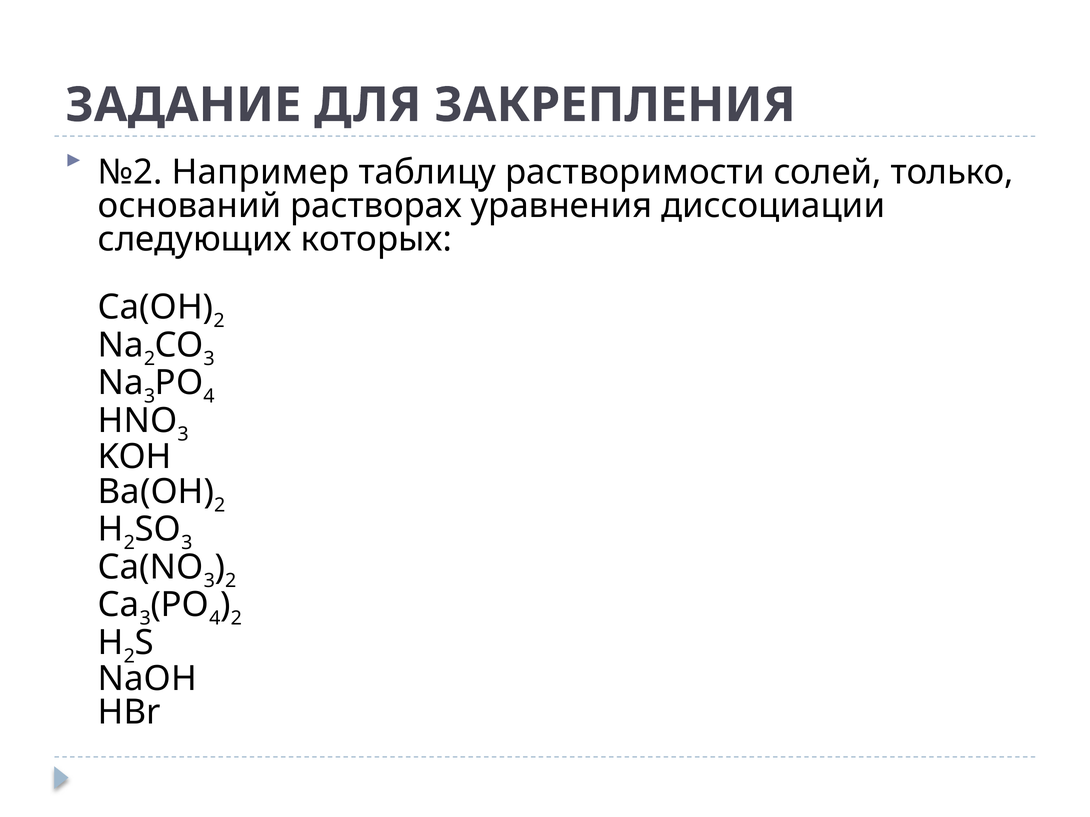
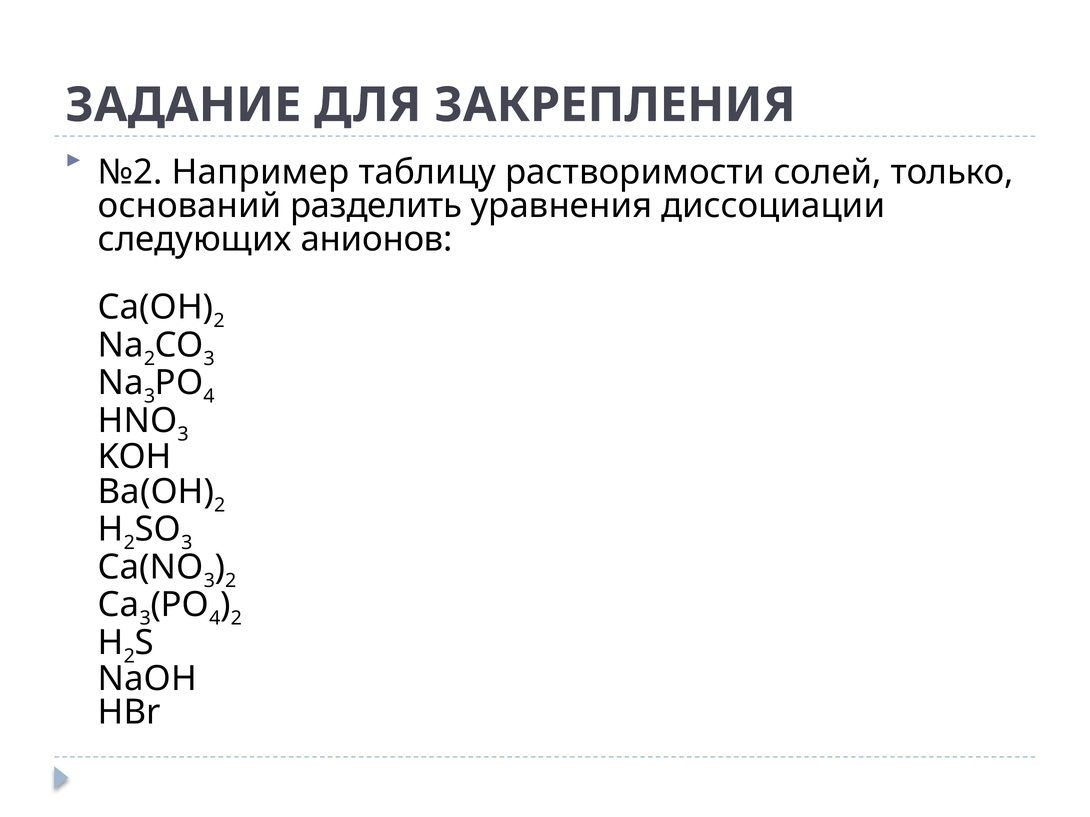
растворах: растворах -> разделить
которых: которых -> анионов
